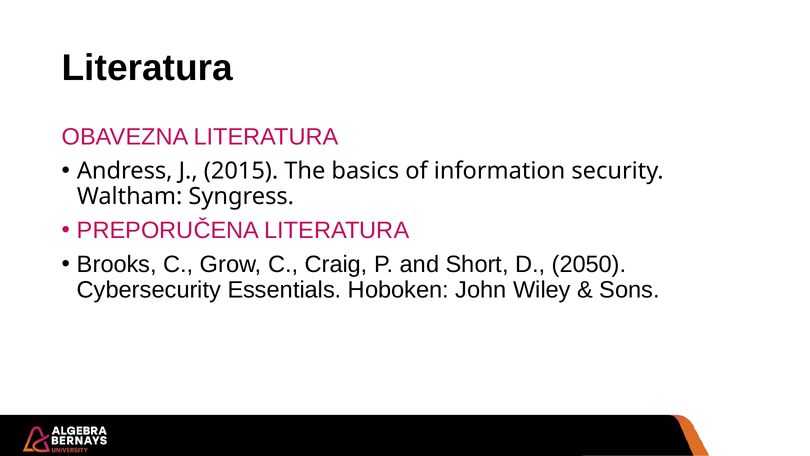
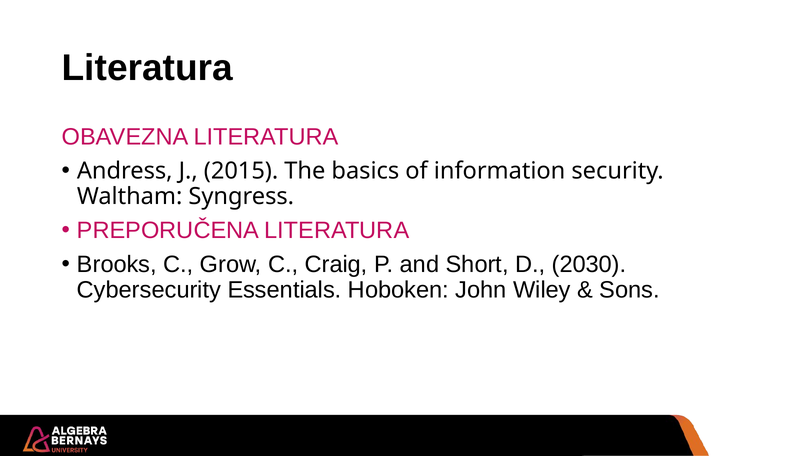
2050: 2050 -> 2030
